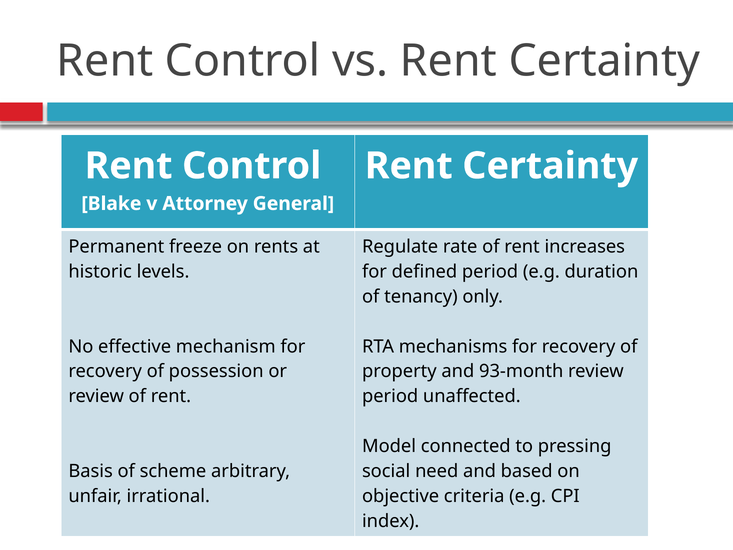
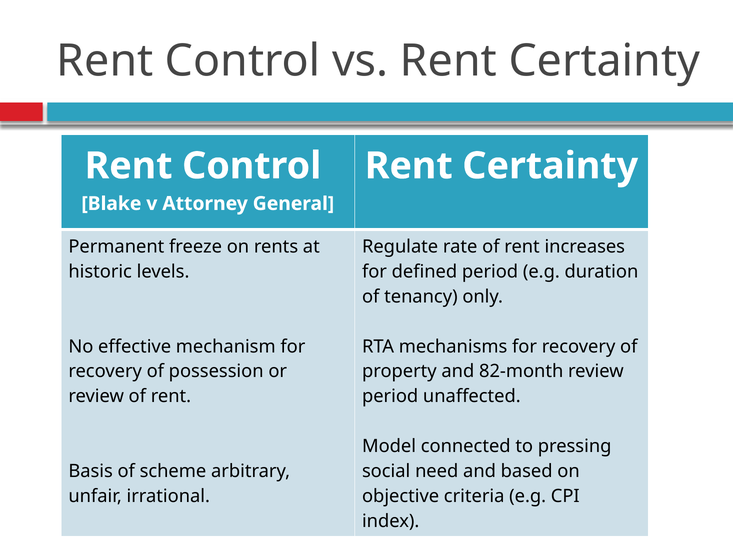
93-month: 93-month -> 82-month
